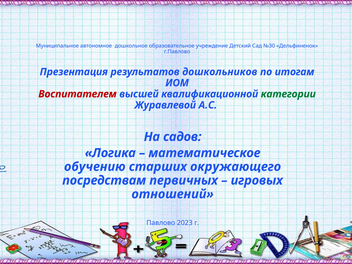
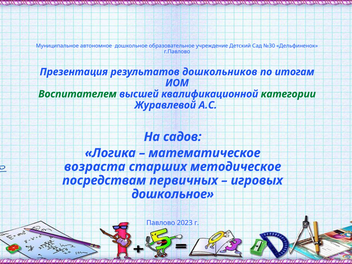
Воспитателем colour: red -> green
обучению: обучению -> возраста
окружающего: окружающего -> методическое
отношений at (173, 194): отношений -> дошкольное
